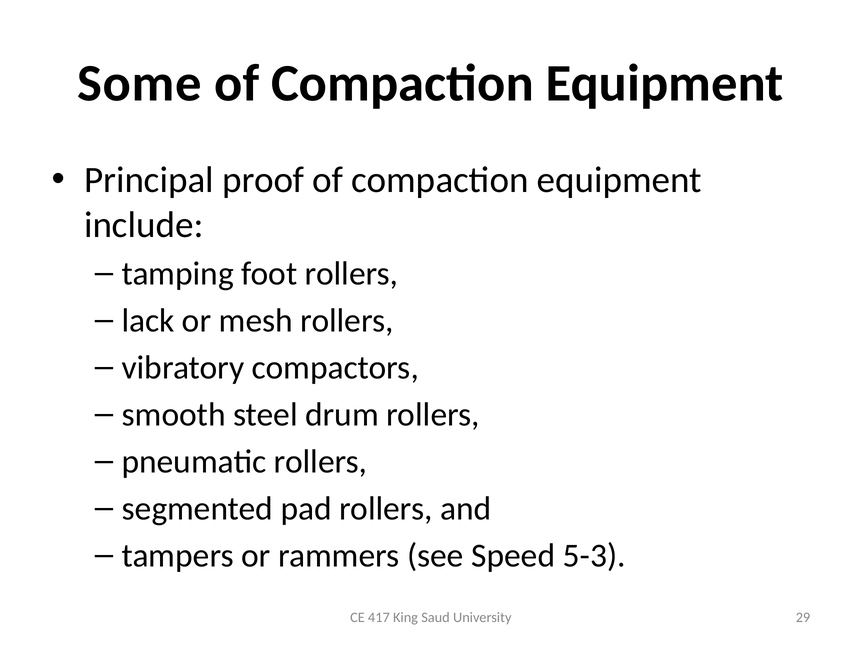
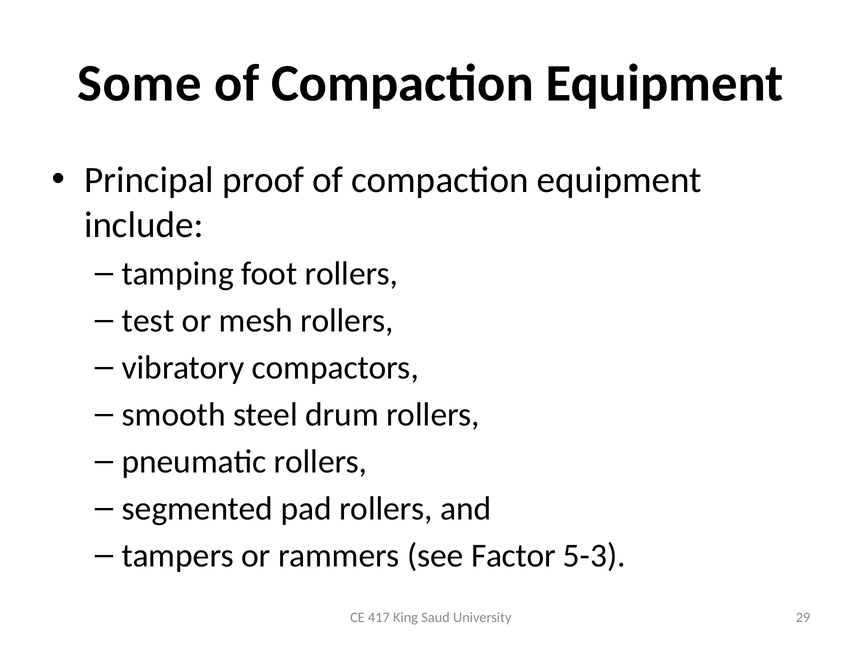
lack: lack -> test
Speed: Speed -> Factor
